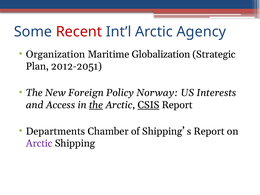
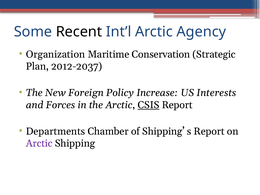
Recent colour: red -> black
Globalization: Globalization -> Conservation
2012-2051: 2012-2051 -> 2012-2037
Norway: Norway -> Increase
Access: Access -> Forces
the at (96, 105) underline: present -> none
